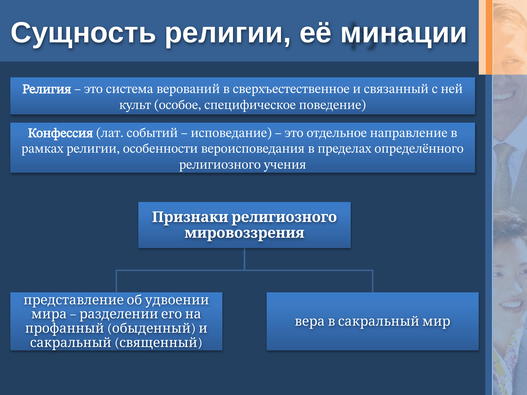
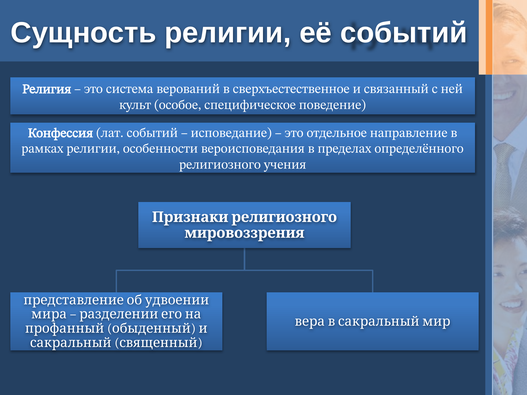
её минации: минации -> событий
